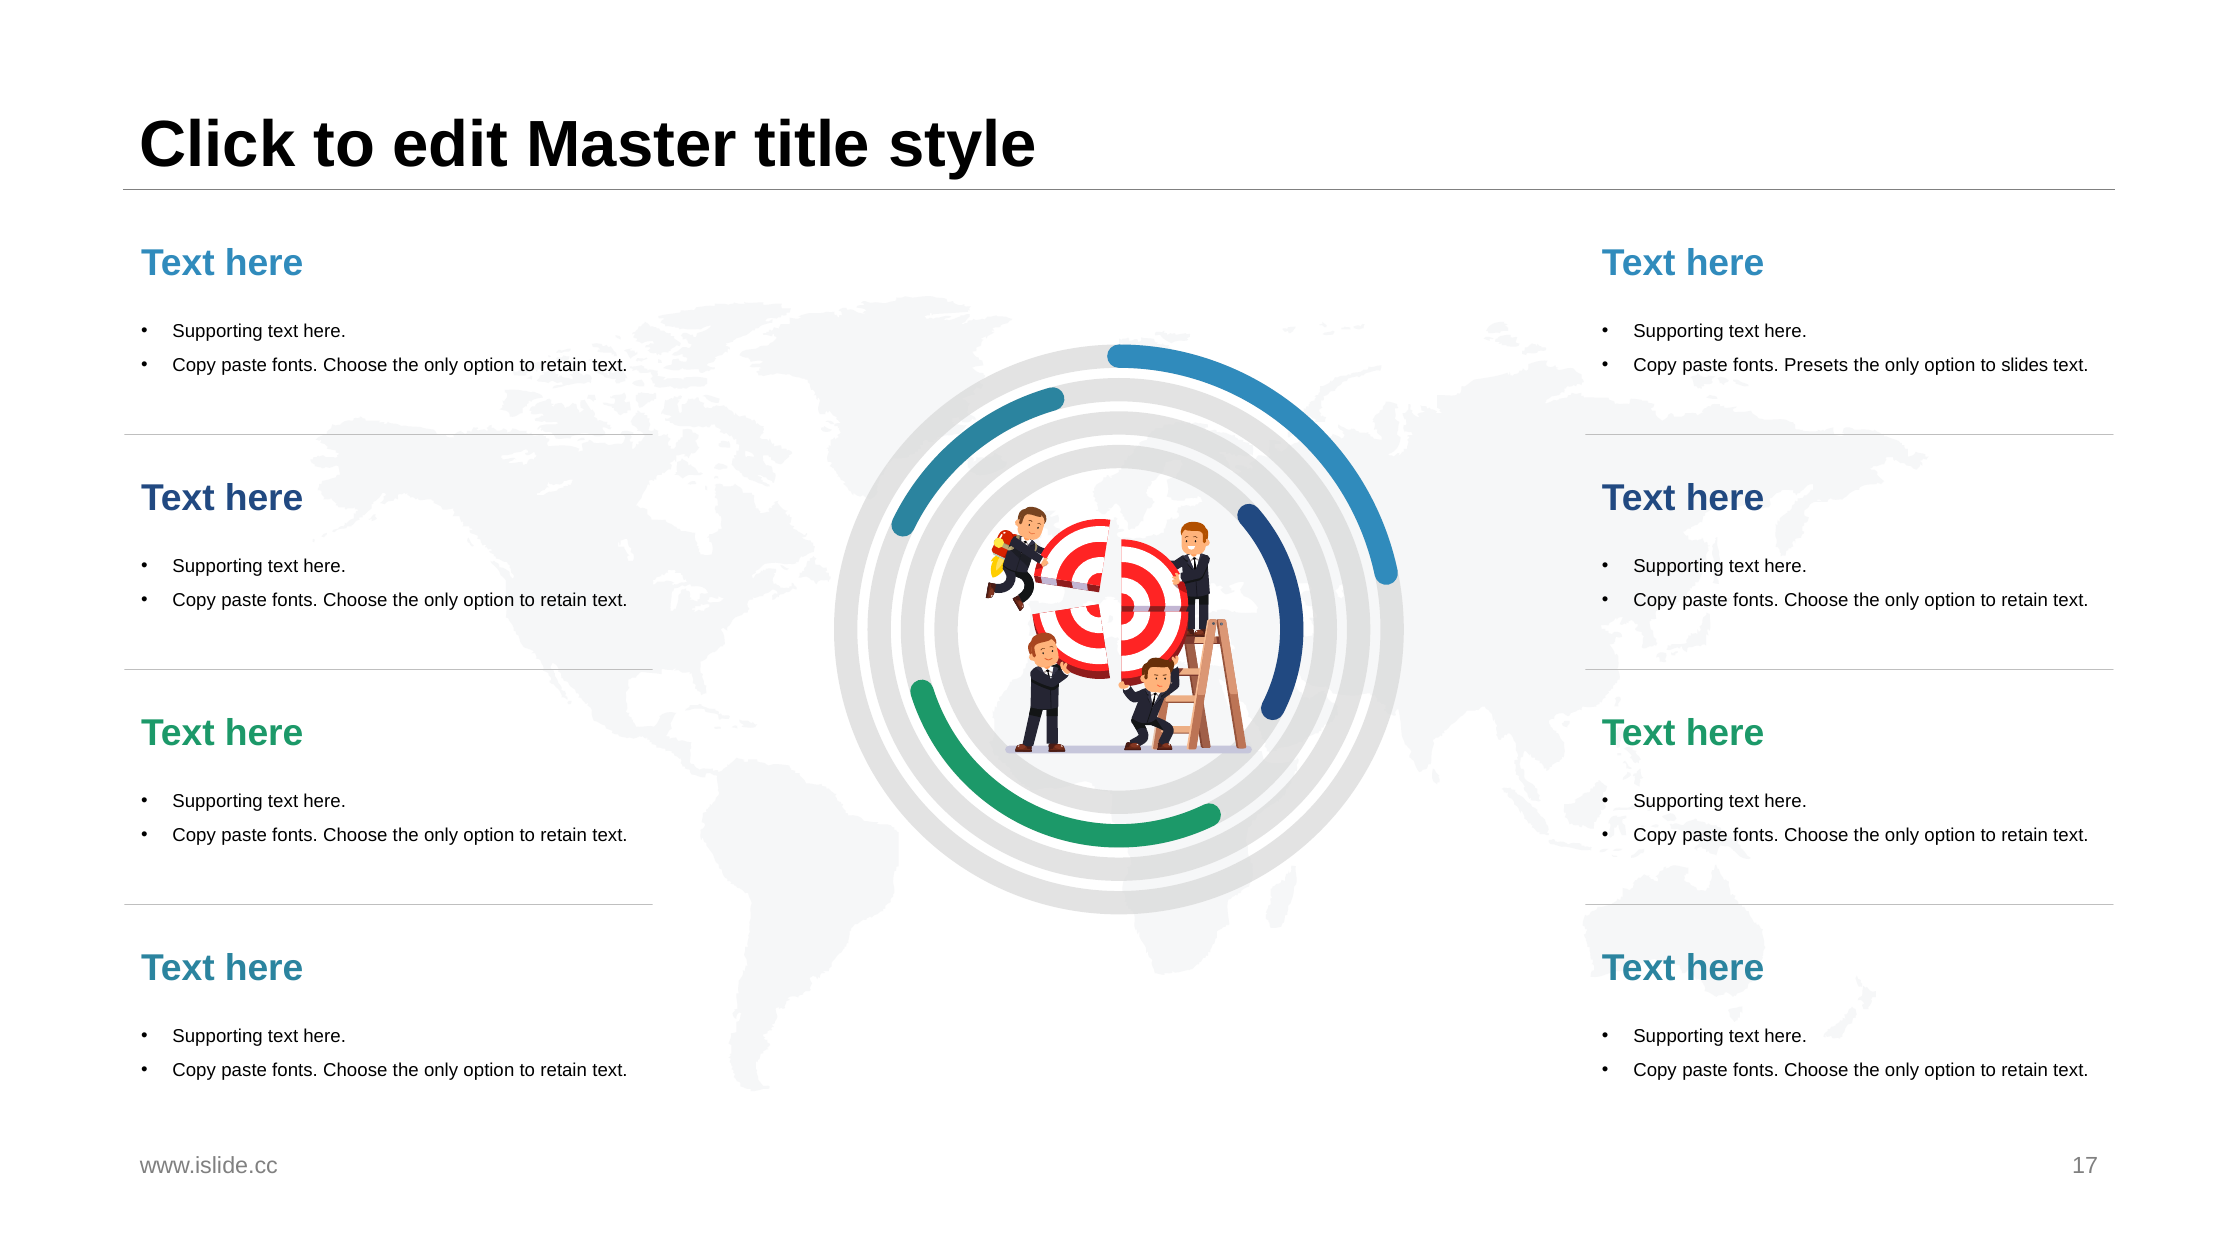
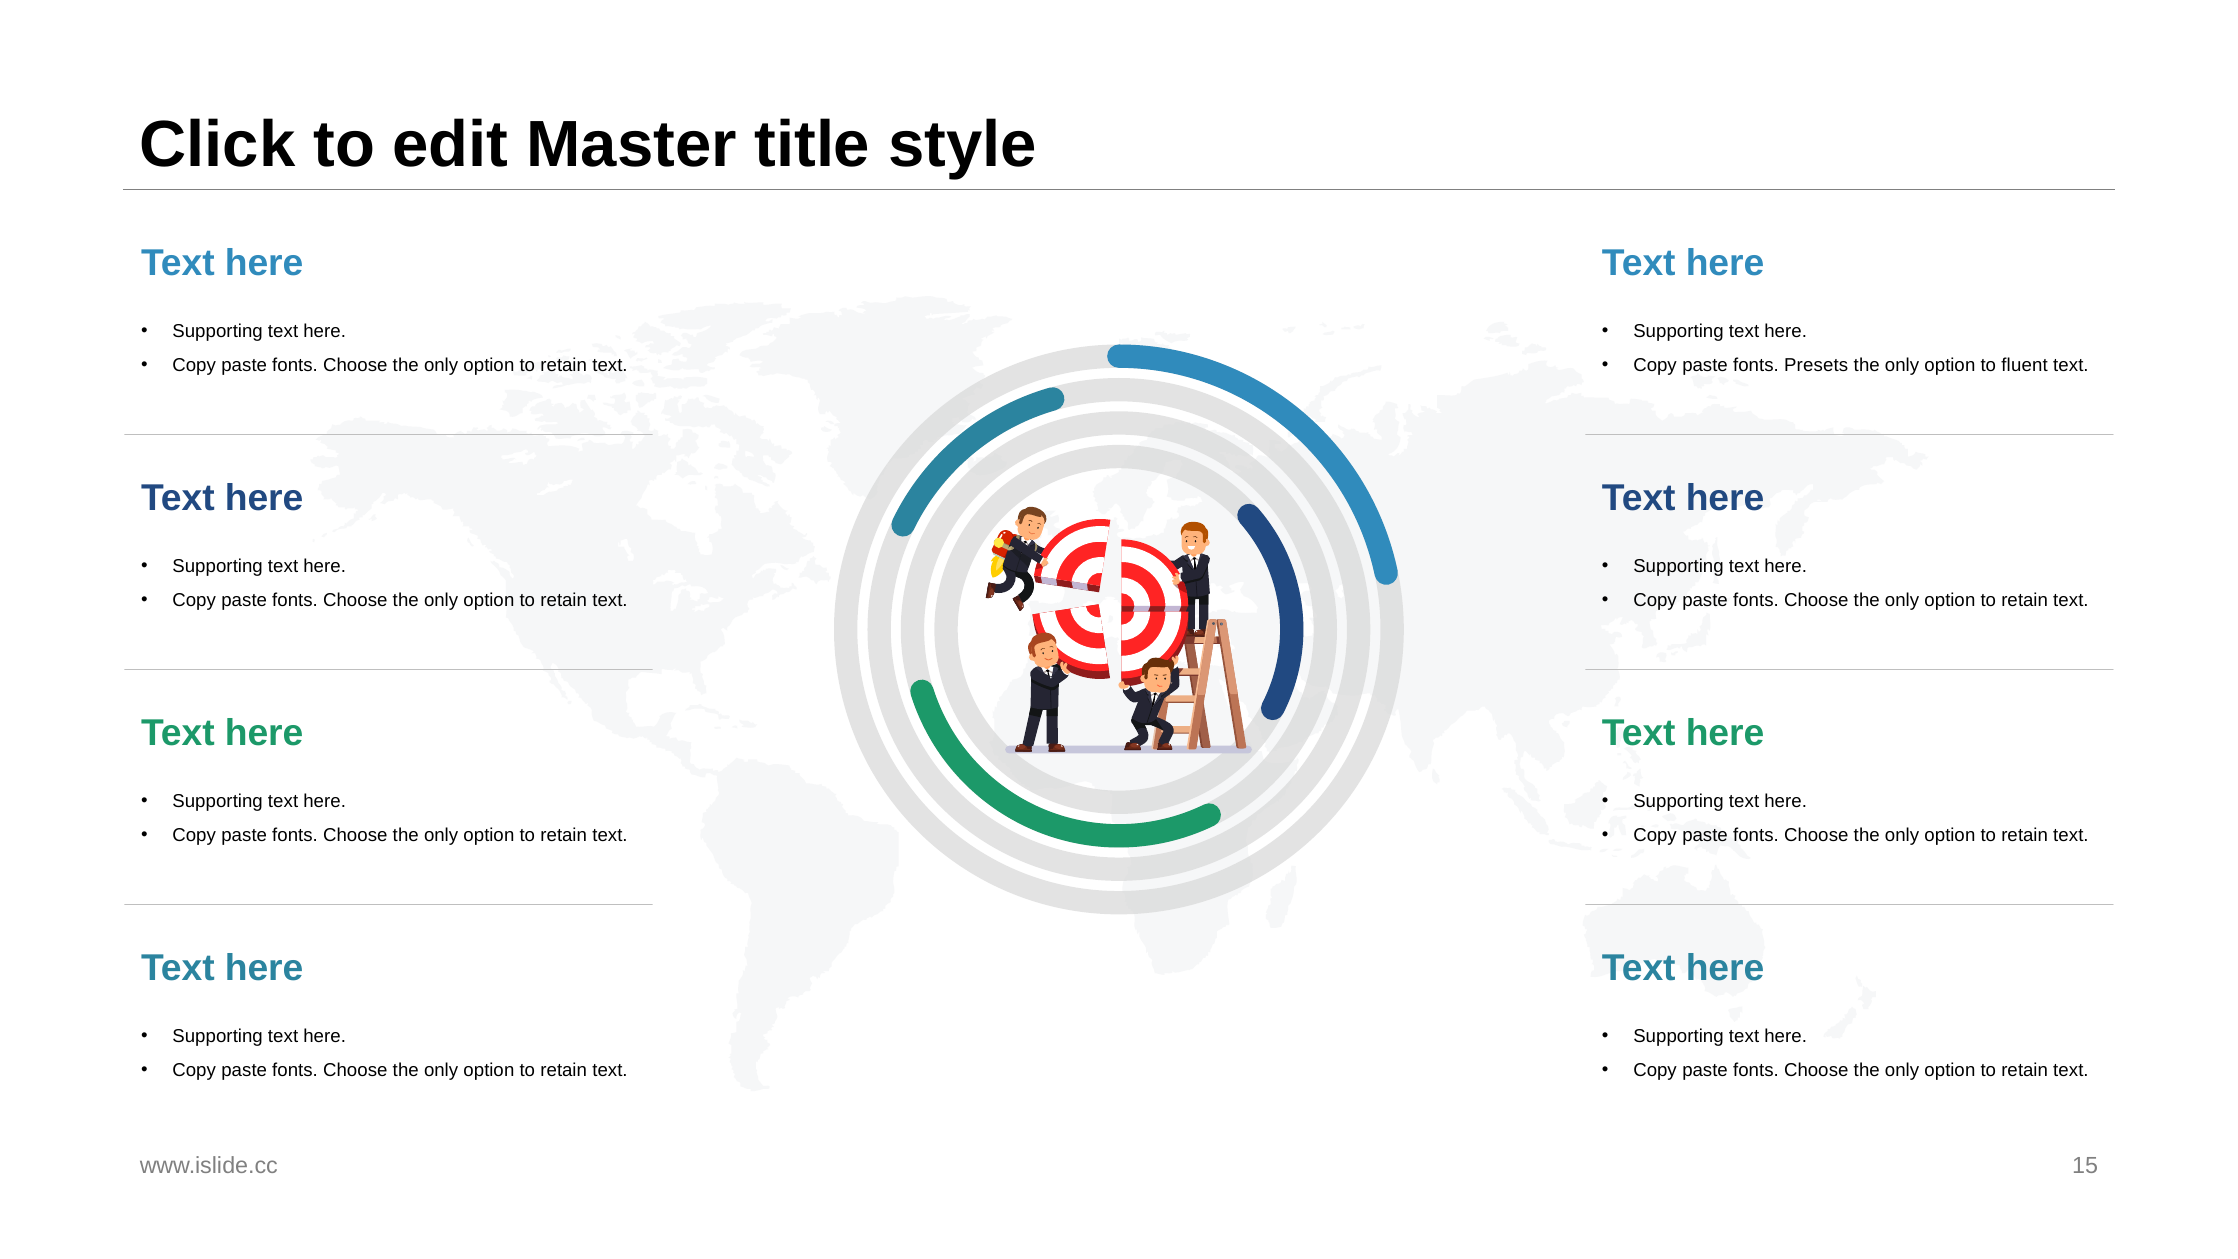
slides: slides -> fluent
17: 17 -> 15
